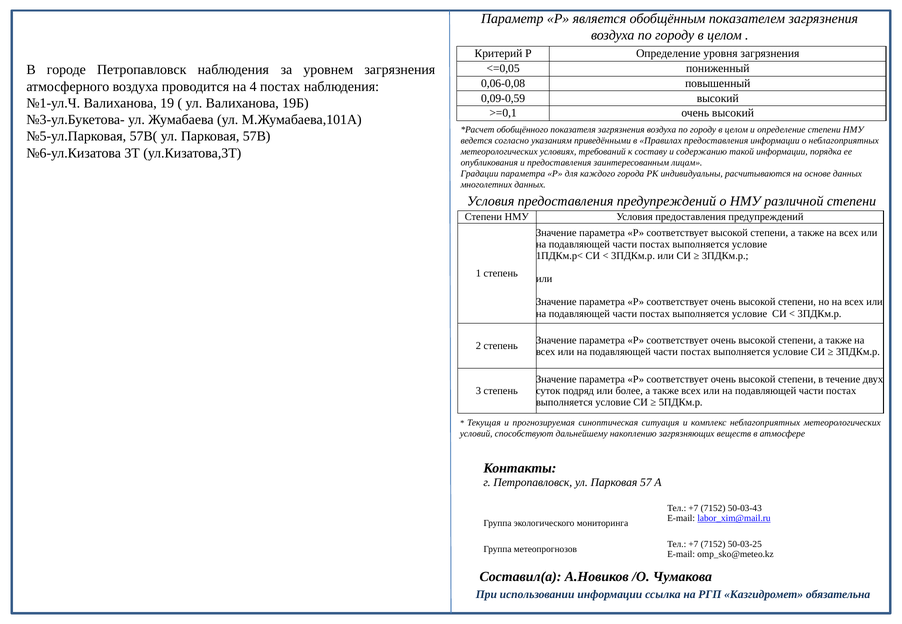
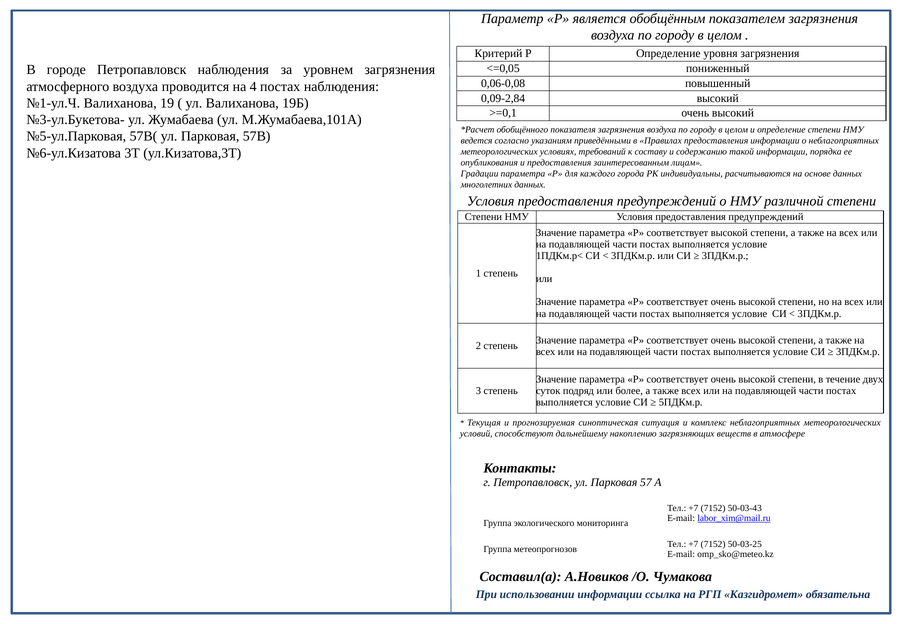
0,09-0,59: 0,09-0,59 -> 0,09-2,84
